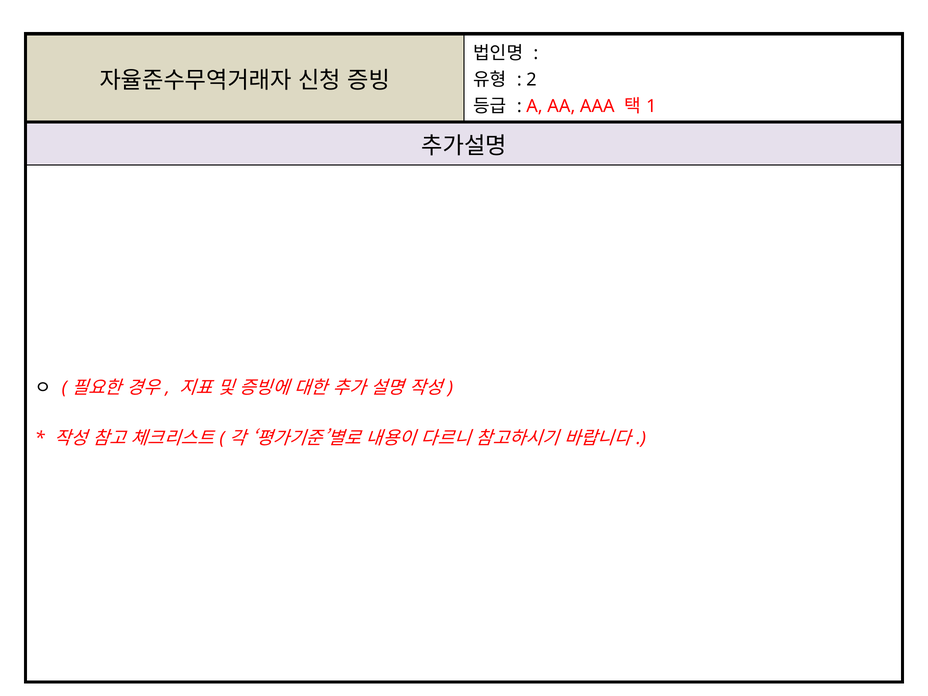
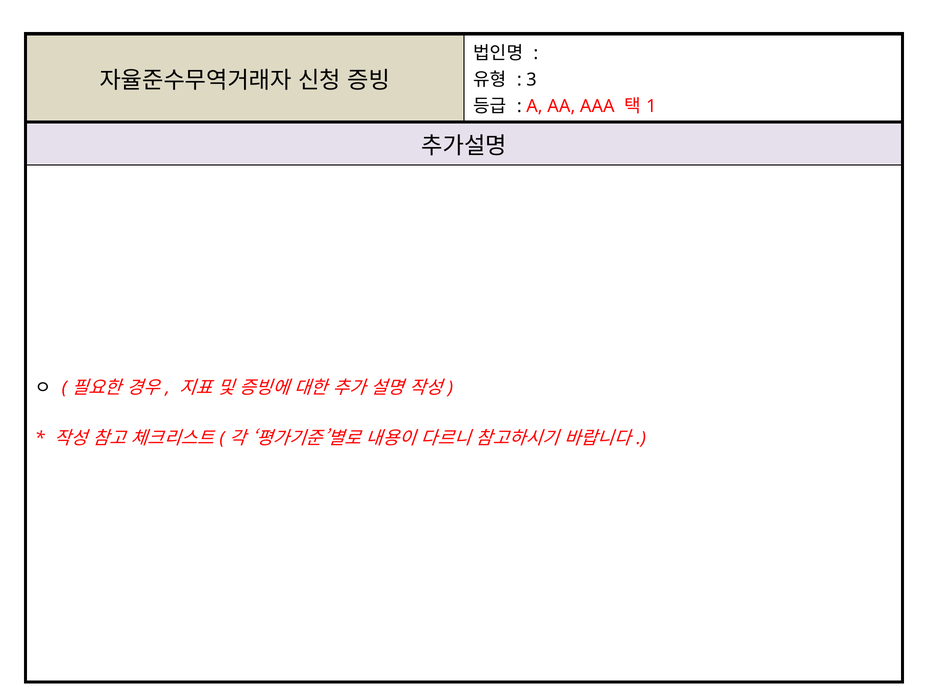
2: 2 -> 3
